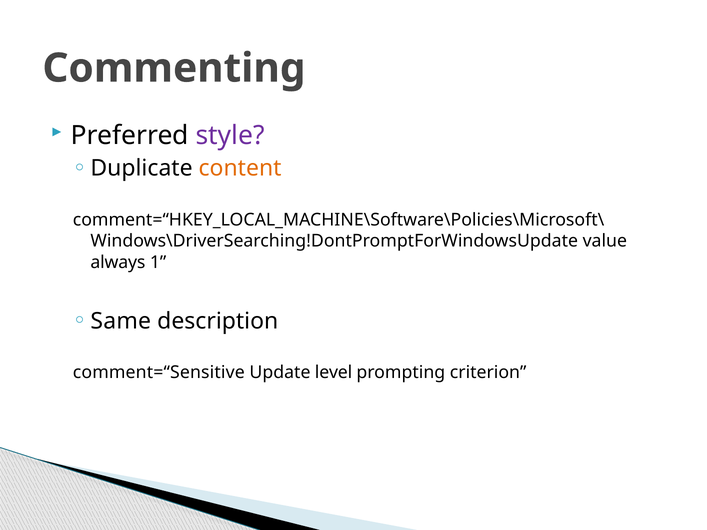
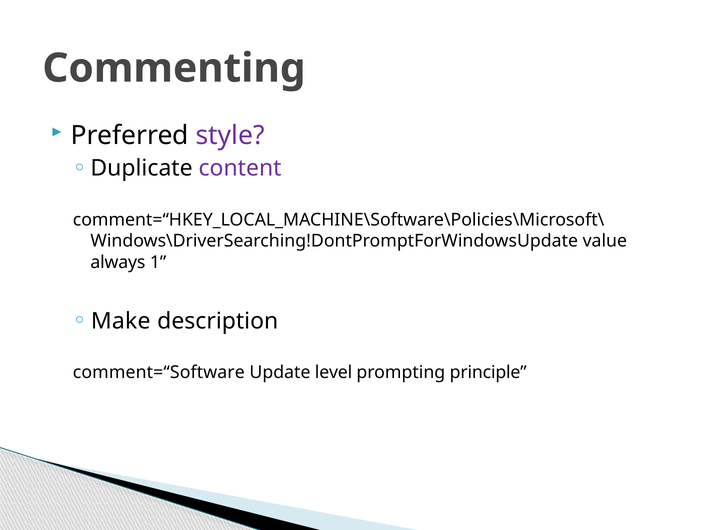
content colour: orange -> purple
Same: Same -> Make
comment=“Sensitive: comment=“Sensitive -> comment=“Software
criterion: criterion -> principle
